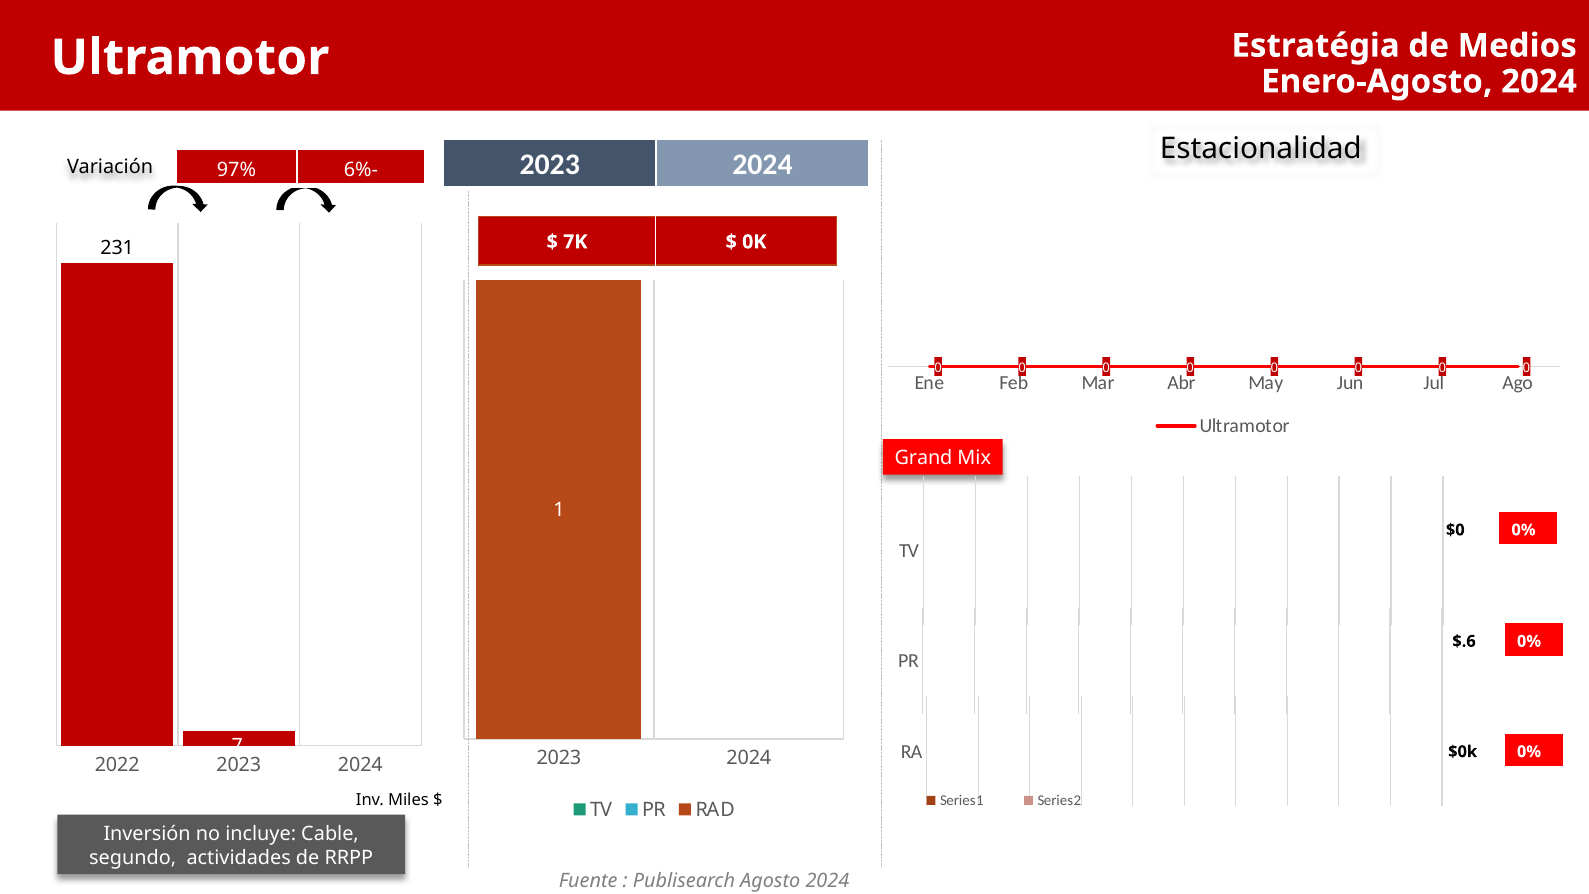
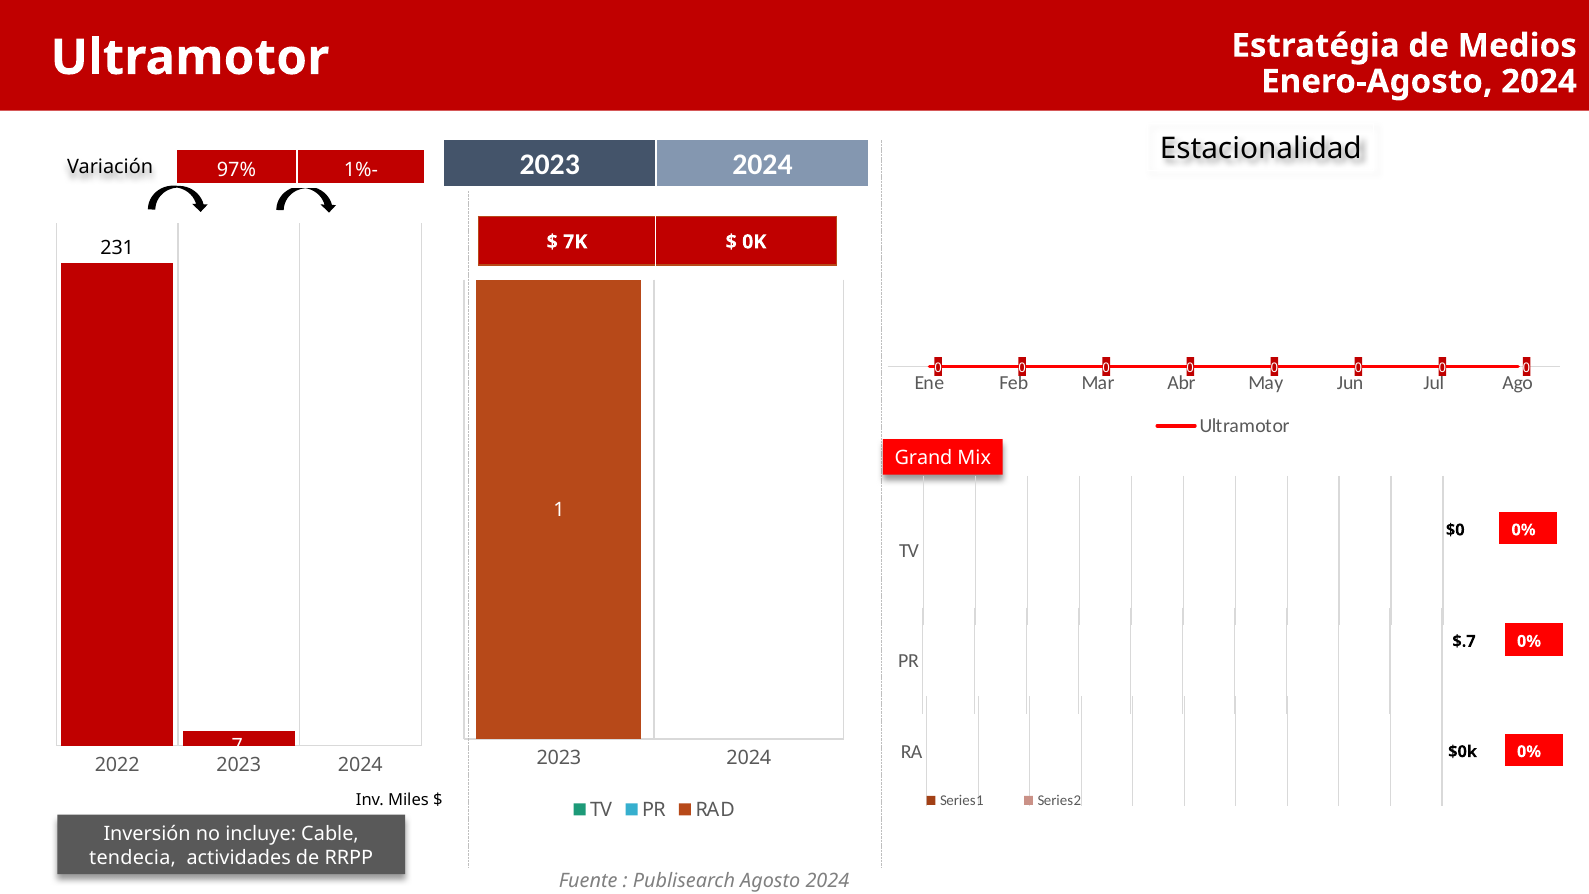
6%-: 6%- -> 1%-
$.6: $.6 -> $.7
segundo: segundo -> tendecia
